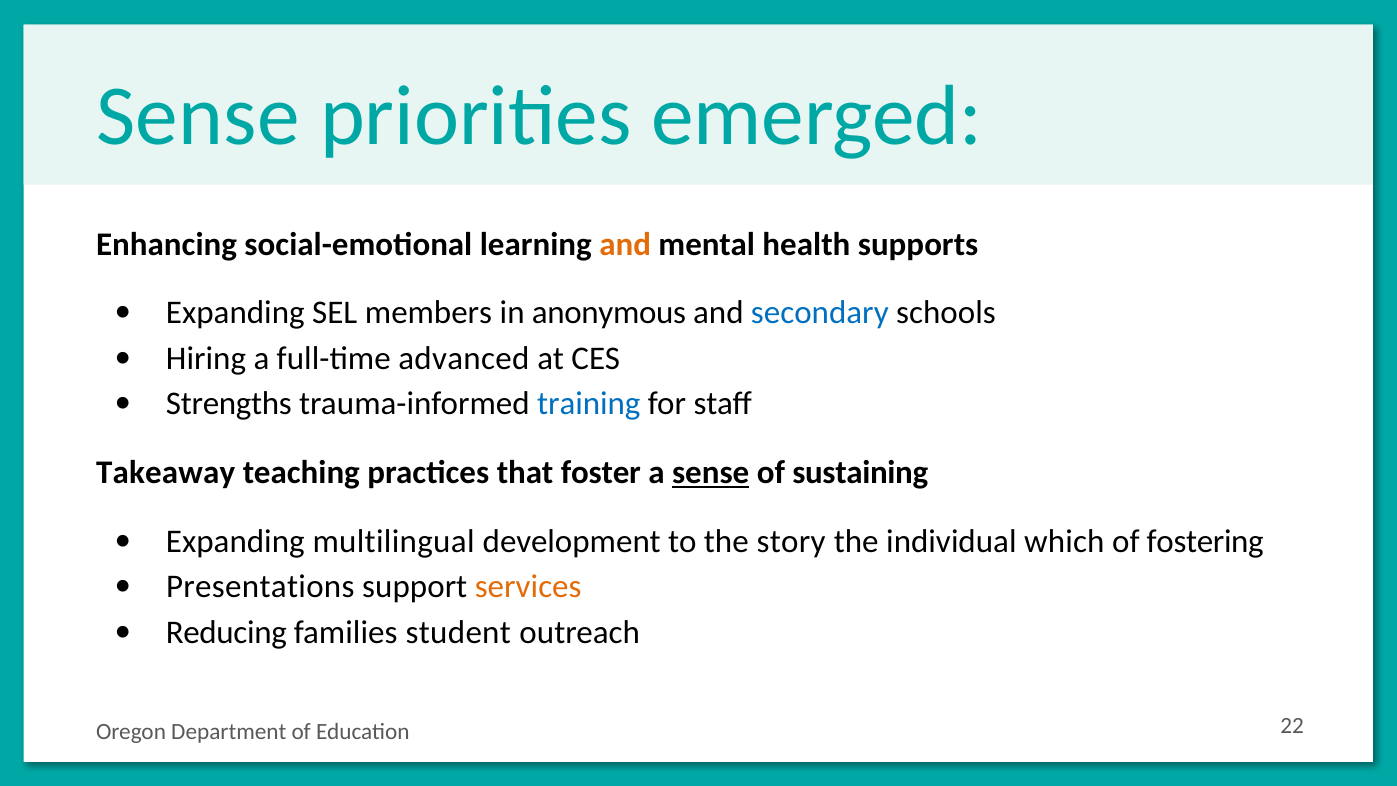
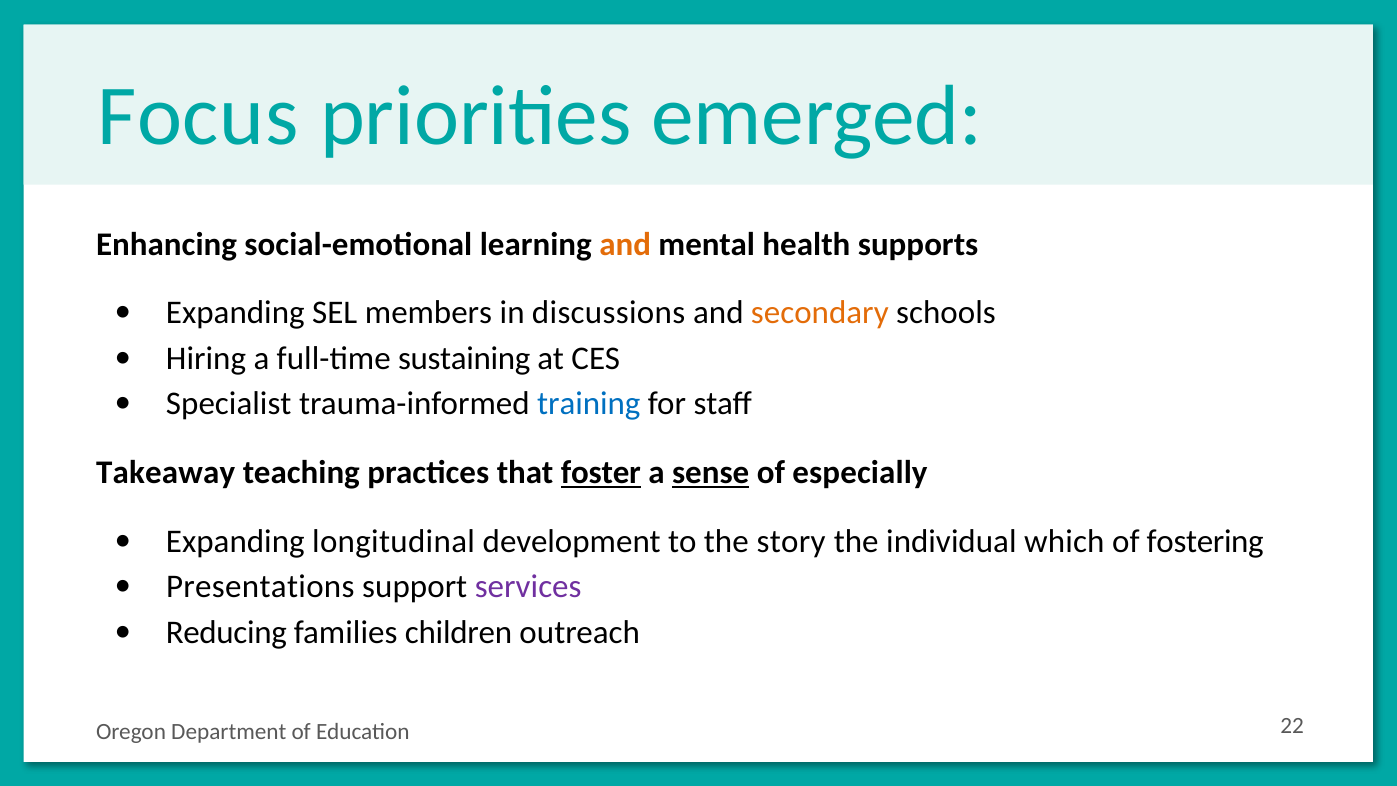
Sense at (198, 116): Sense -> Focus
anonymous: anonymous -> discussions
secondary colour: blue -> orange
advanced: advanced -> sustaining
Strengths: Strengths -> Specialist
foster underline: none -> present
sustaining: sustaining -> especially
multilingual: multilingual -> longitudinal
services colour: orange -> purple
student: student -> children
